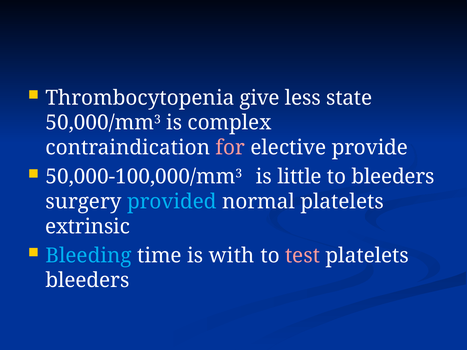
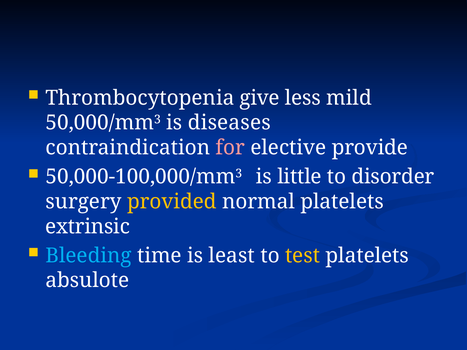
state: state -> mild
complex: complex -> diseases
to bleeders: bleeders -> disorder
provided colour: light blue -> yellow
with: with -> least
test colour: pink -> yellow
bleeders at (87, 281): bleeders -> absulote
